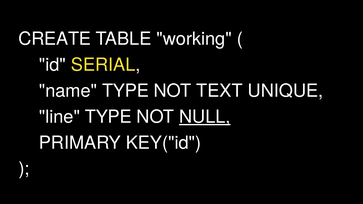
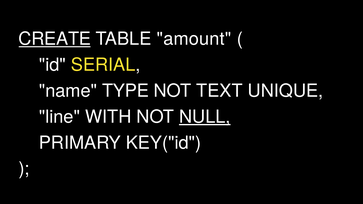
CREATE underline: none -> present
working: working -> amount
line TYPE: TYPE -> WITH
